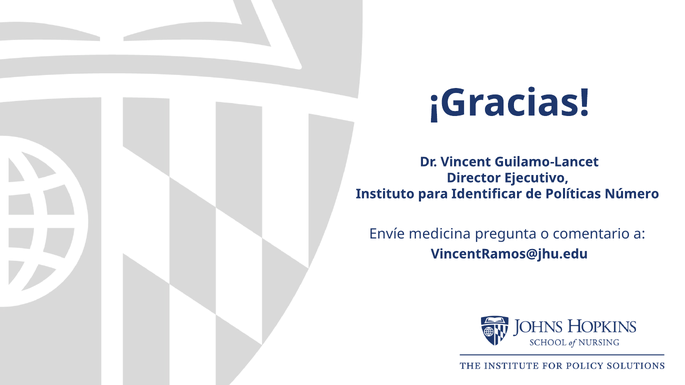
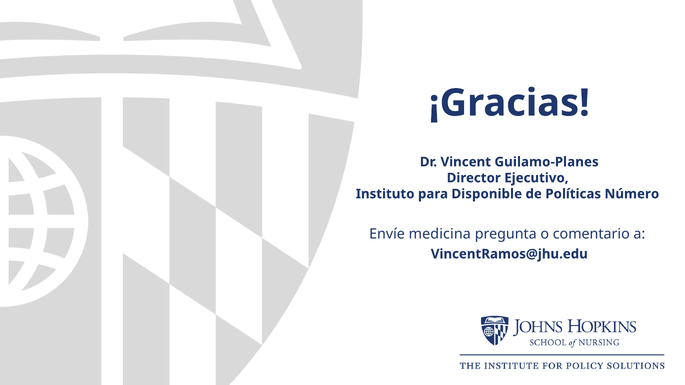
Guilamo-Lancet: Guilamo-Lancet -> Guilamo-Planes
Identificar: Identificar -> Disponible
